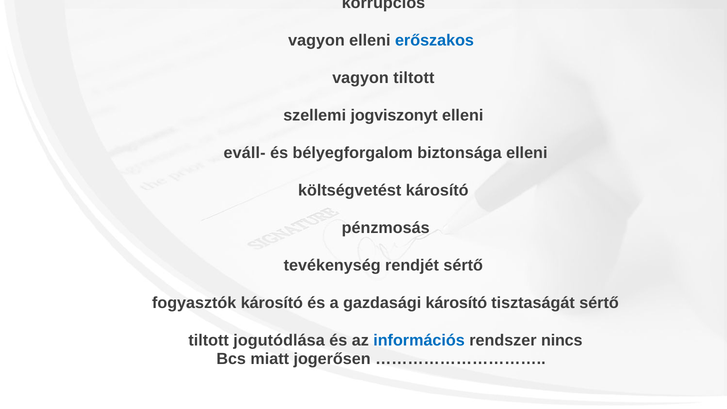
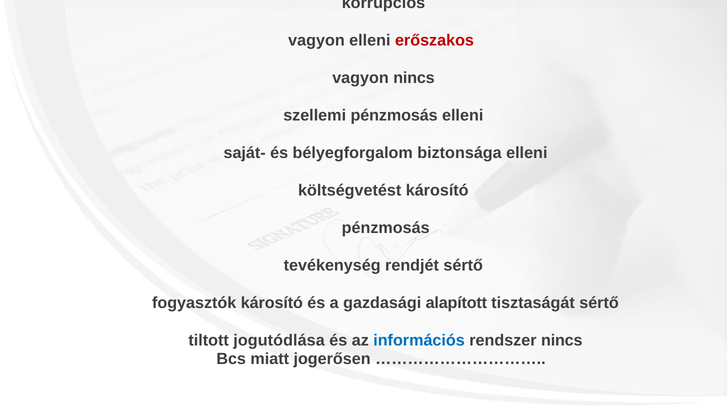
erőszakos colour: blue -> red
vagyon tiltott: tiltott -> nincs
szellemi jogviszonyt: jogviszonyt -> pénzmosás
eváll-: eváll- -> saját-
gazdasági károsító: károsító -> alapított
